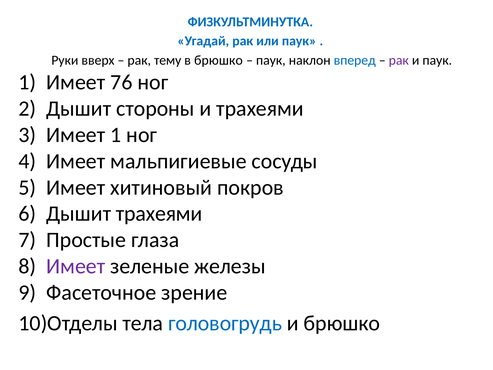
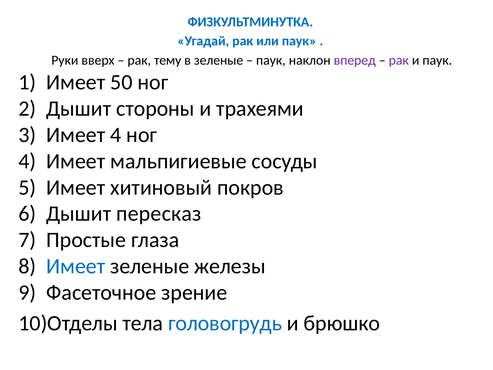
в брюшко: брюшко -> зеленые
вперед colour: blue -> purple
76: 76 -> 50
Имеет 1: 1 -> 4
Дышит трахеями: трахеями -> пересказ
Имеет at (76, 266) colour: purple -> blue
